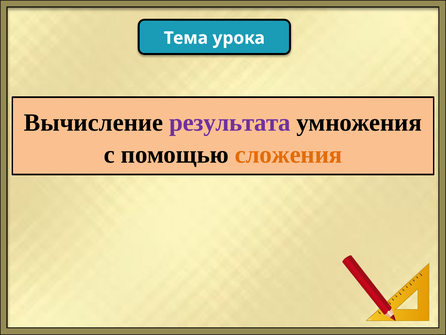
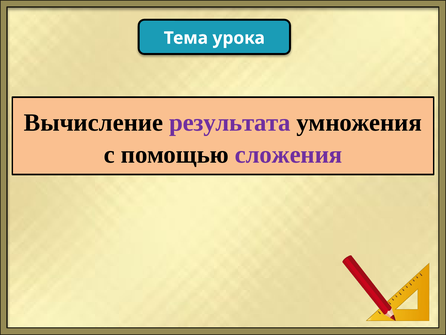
сложения colour: orange -> purple
